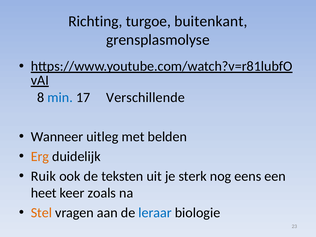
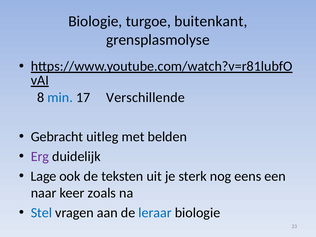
Richting at (95, 21): Richting -> Biologie
Wanneer: Wanneer -> Gebracht
Erg colour: orange -> purple
Ruik: Ruik -> Lage
heet: heet -> naar
Stel colour: orange -> blue
